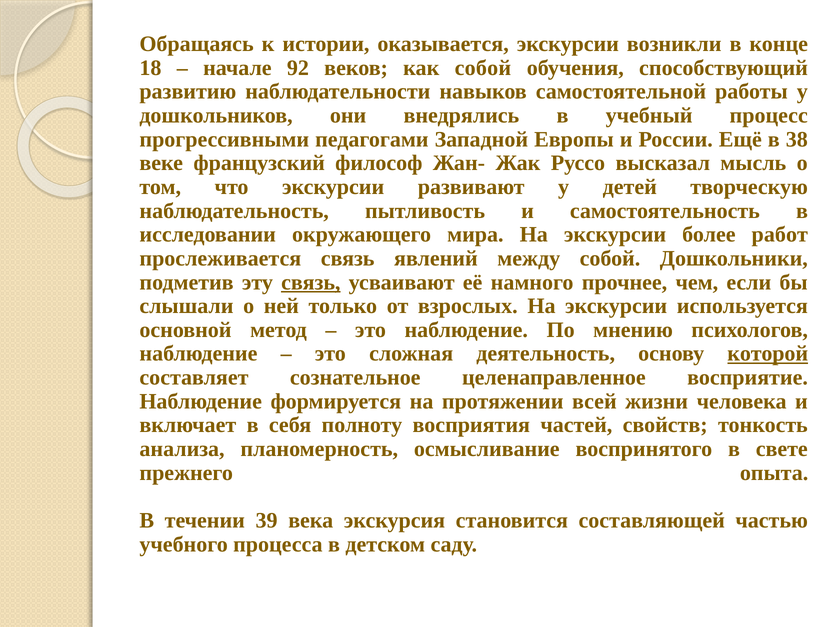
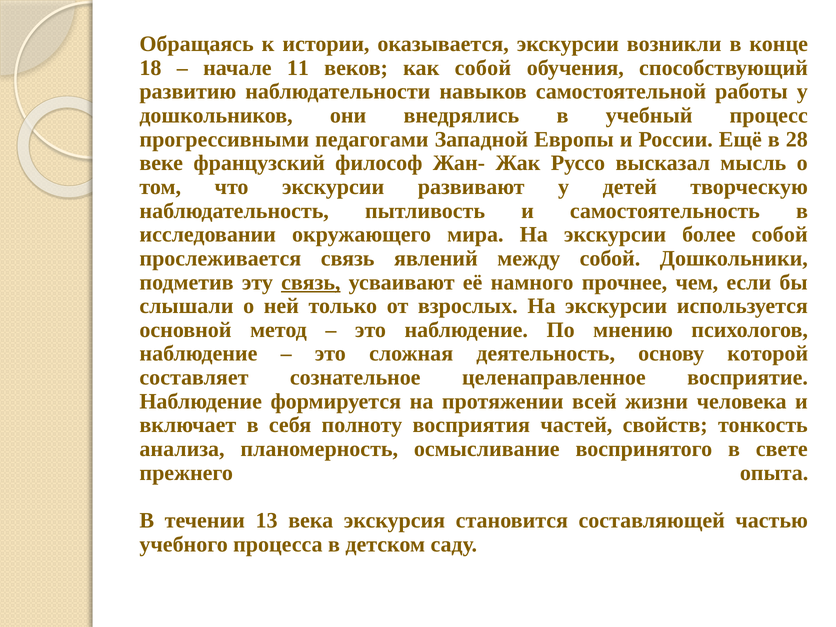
92: 92 -> 11
38: 38 -> 28
более работ: работ -> собой
которой underline: present -> none
39: 39 -> 13
